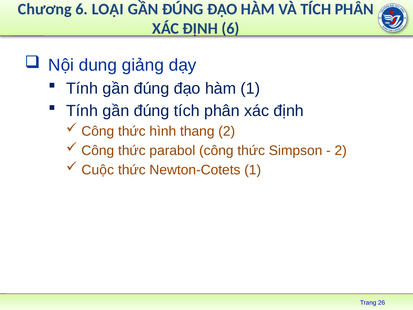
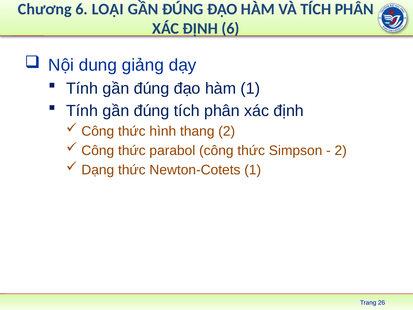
Cuộc: Cuộc -> Dạng
